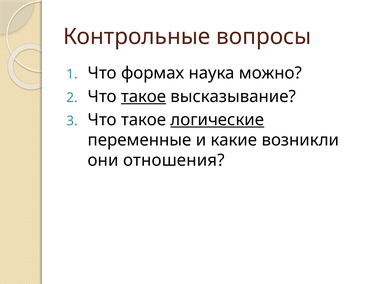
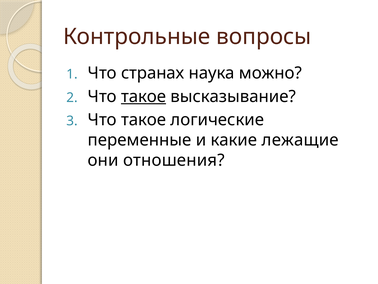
формах: формах -> странах
логические underline: present -> none
возникли: возникли -> лежащие
